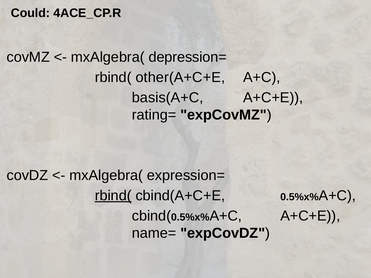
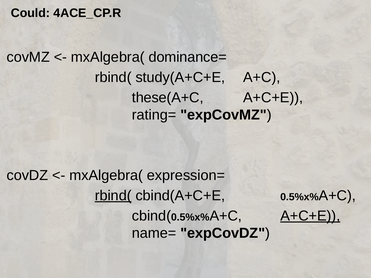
depression=: depression= -> dominance=
other(A+C+E: other(A+C+E -> study(A+C+E
basis(A+C: basis(A+C -> these(A+C
A+C+E at (310, 216) underline: none -> present
